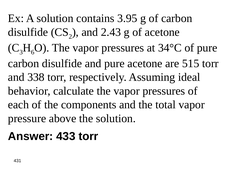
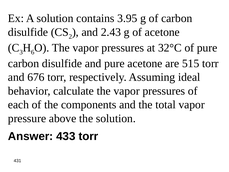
34°C: 34°C -> 32°C
338: 338 -> 676
